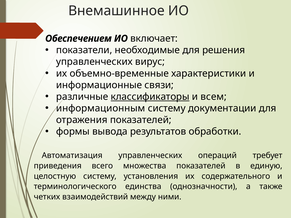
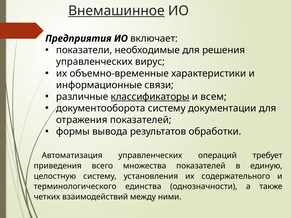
Внемашинное underline: none -> present
Обеспечением: Обеспечением -> Предприятия
информационным: информационным -> документооборота
